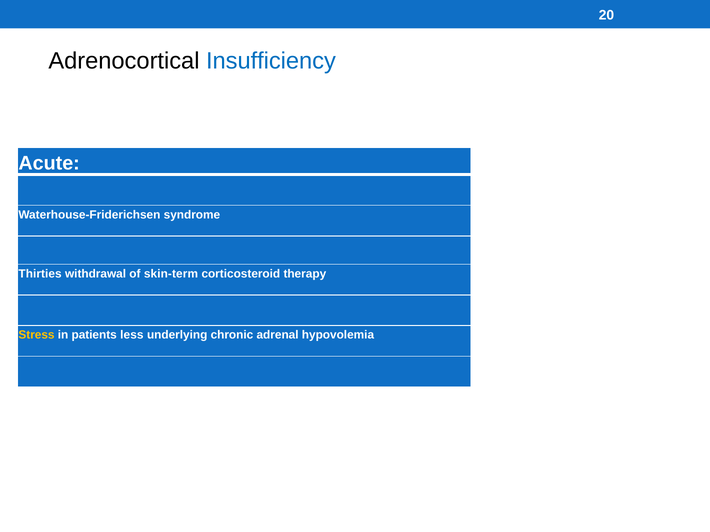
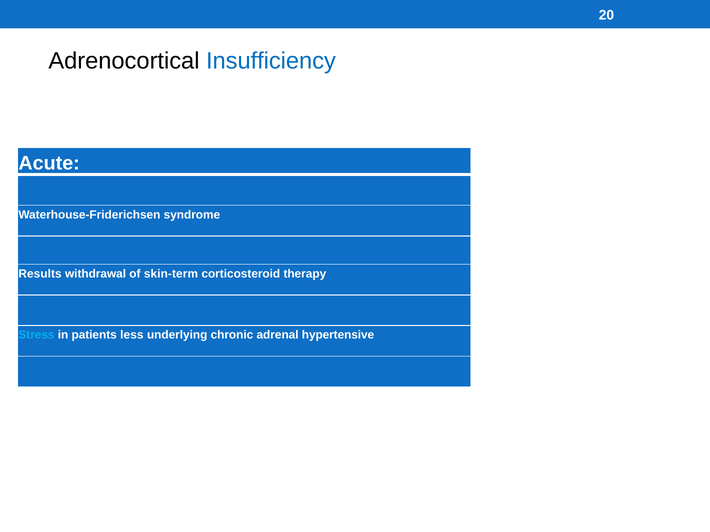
Thirties: Thirties -> Results
Stress colour: yellow -> light blue
hypovolemia: hypovolemia -> hypertensive
